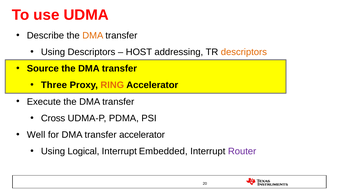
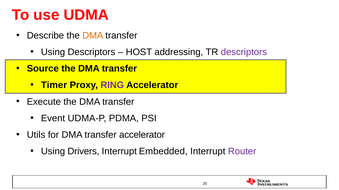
descriptors at (244, 52) colour: orange -> purple
Three: Three -> Timer
RING colour: orange -> purple
Cross: Cross -> Event
Well: Well -> Utils
Logical: Logical -> Drivers
